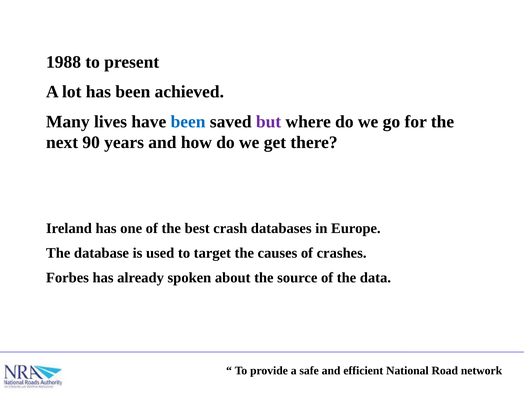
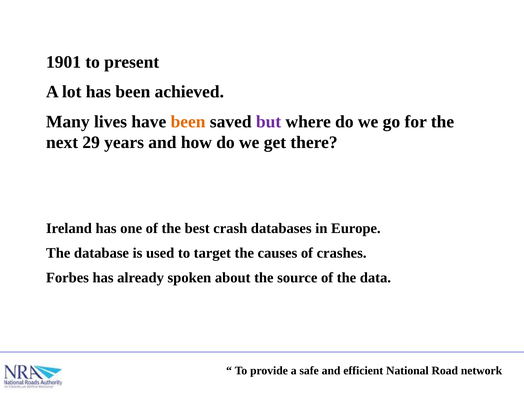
1988: 1988 -> 1901
been at (188, 122) colour: blue -> orange
90: 90 -> 29
